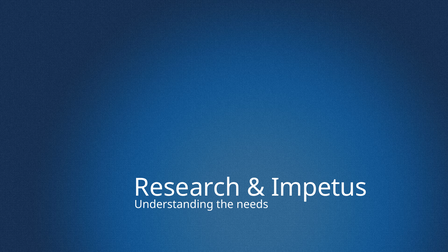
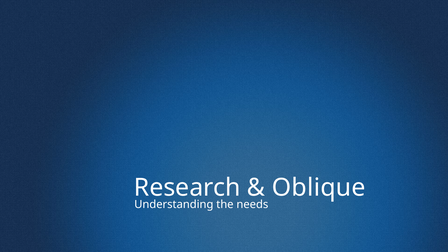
Impetus: Impetus -> Oblique
